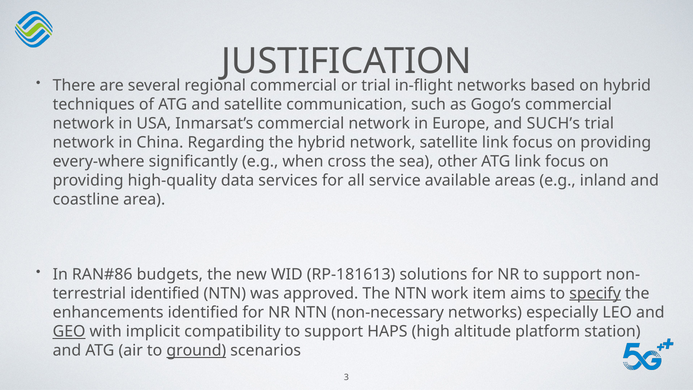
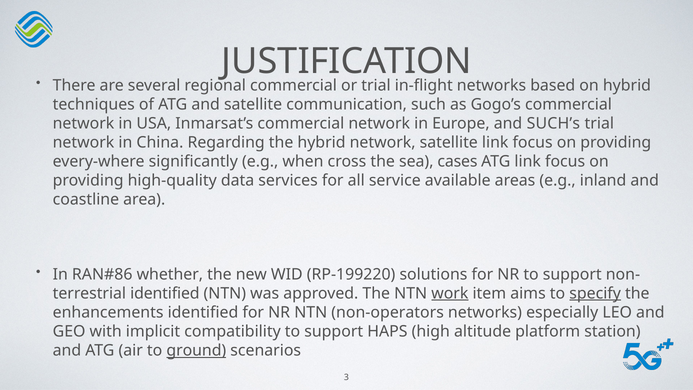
other: other -> cases
budgets: budgets -> whether
RP-181613: RP-181613 -> RP-199220
work underline: none -> present
non-necessary: non-necessary -> non-operators
GEO underline: present -> none
